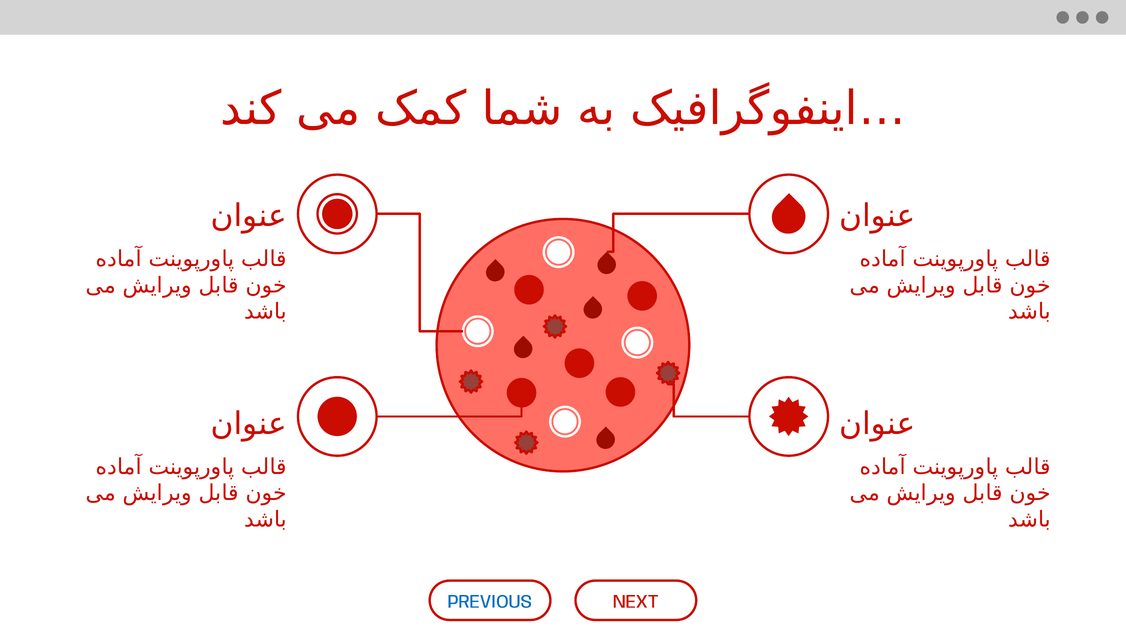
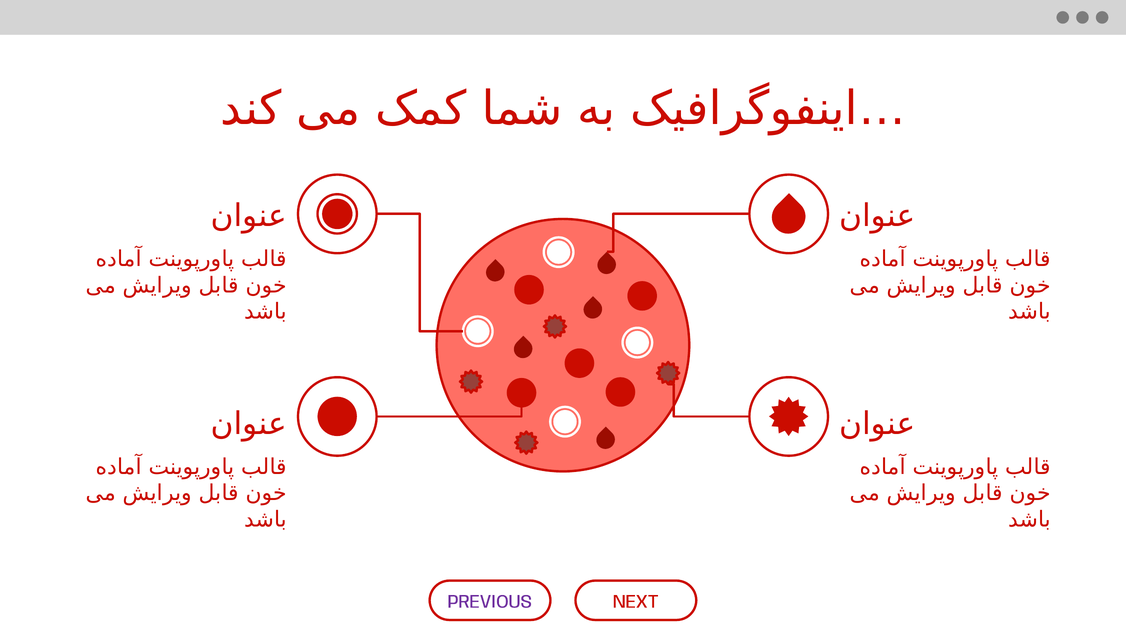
PREVIOUS colour: blue -> purple
